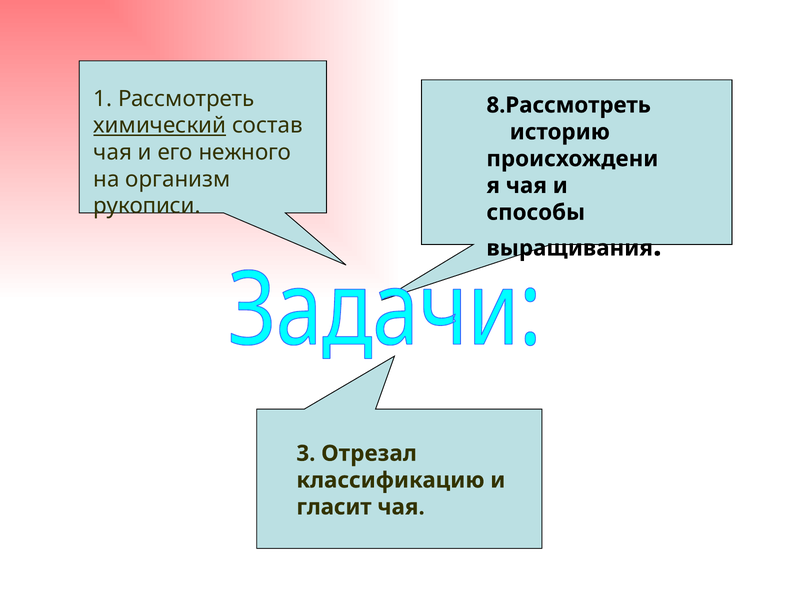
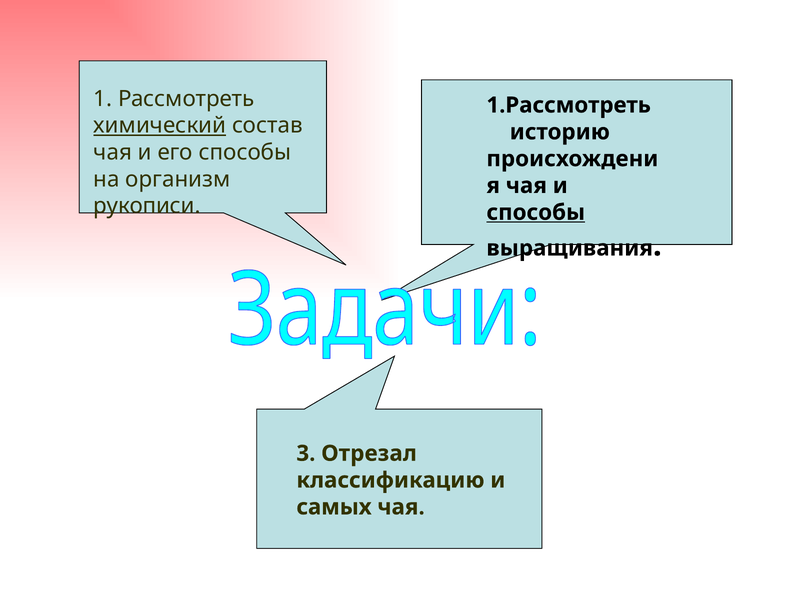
8.Рассмотреть: 8.Рассмотреть -> 1.Рассмотреть
его нежного: нежного -> способы
способы at (536, 213) underline: none -> present
гласит: гласит -> самых
